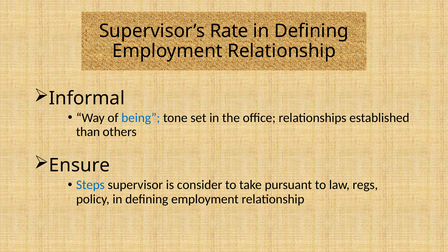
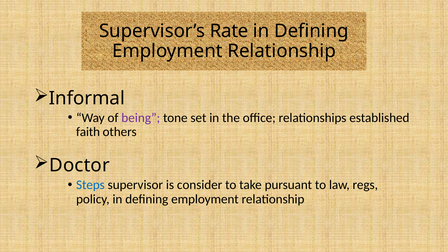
being colour: blue -> purple
than: than -> faith
Ensure: Ensure -> Doctor
